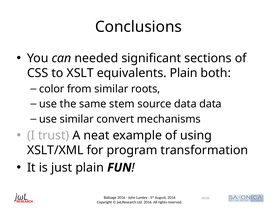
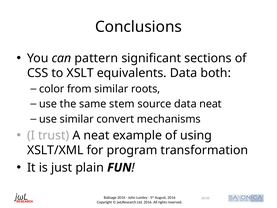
needed: needed -> pattern
equivalents Plain: Plain -> Data
data data: data -> neat
